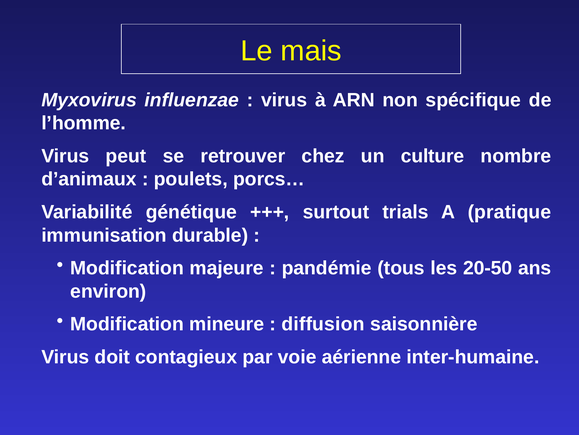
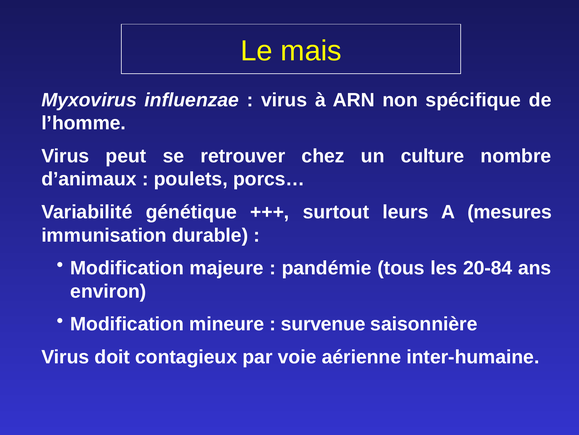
trials: trials -> leurs
pratique: pratique -> mesures
20-50: 20-50 -> 20-84
diffusion: diffusion -> survenue
